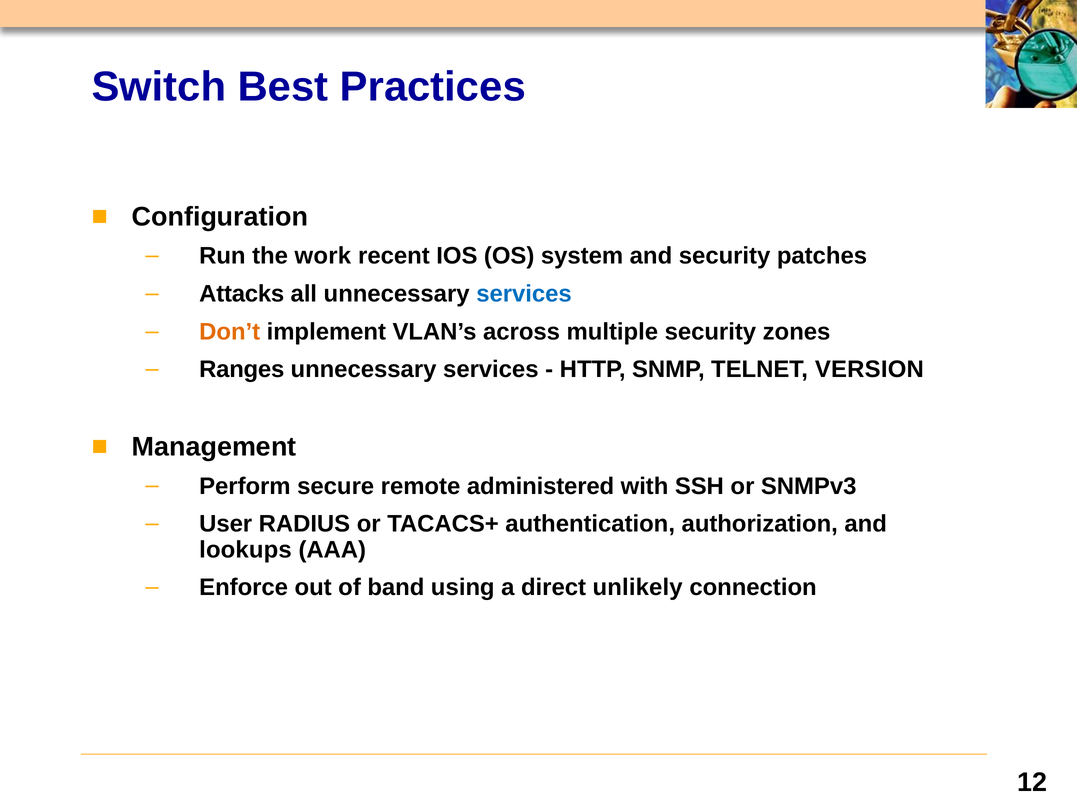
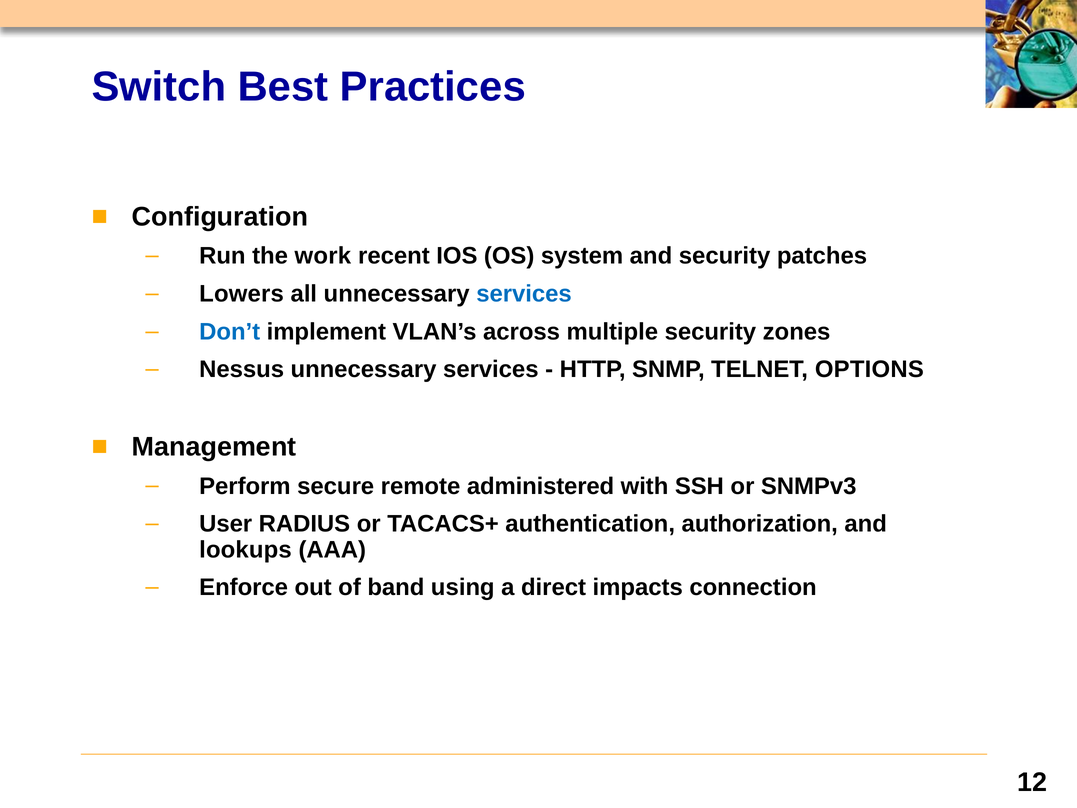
Attacks: Attacks -> Lowers
Don’t colour: orange -> blue
Ranges: Ranges -> Nessus
VERSION: VERSION -> OPTIONS
unlikely: unlikely -> impacts
